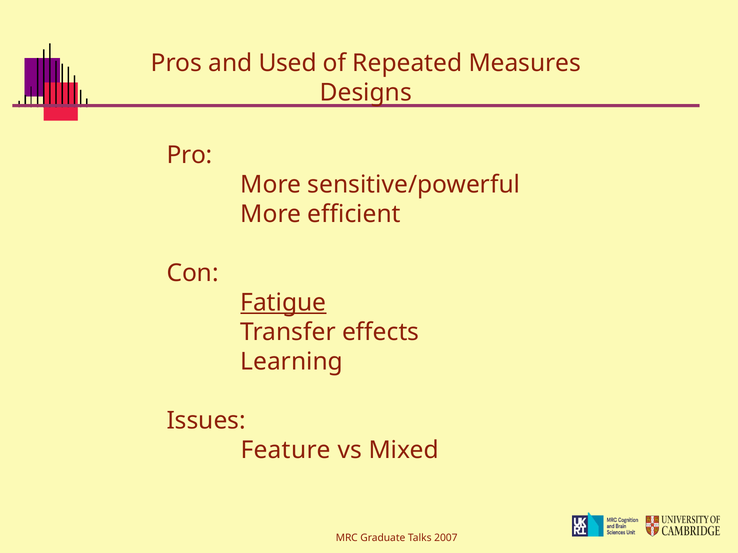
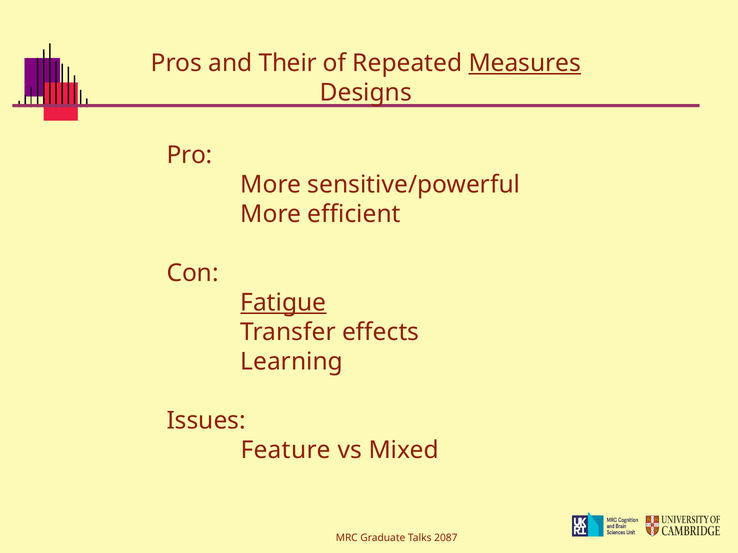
Used: Used -> Their
Measures underline: none -> present
2007: 2007 -> 2087
